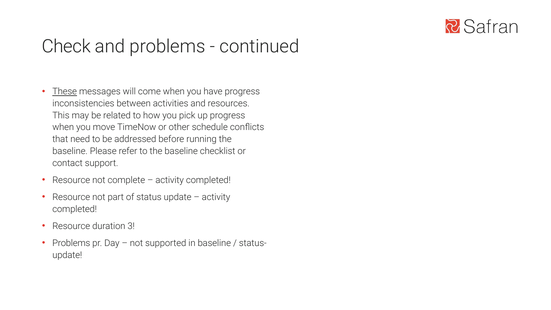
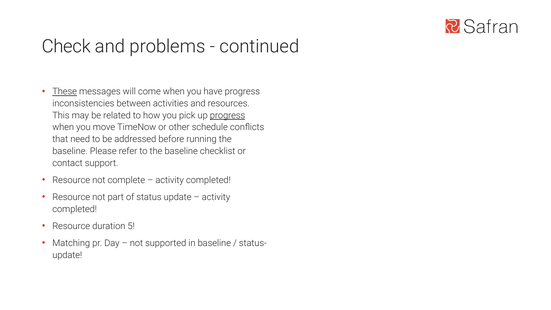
progress at (228, 115) underline: none -> present
3: 3 -> 5
Problems at (71, 243): Problems -> Matching
